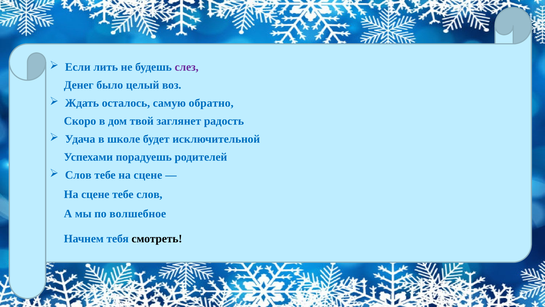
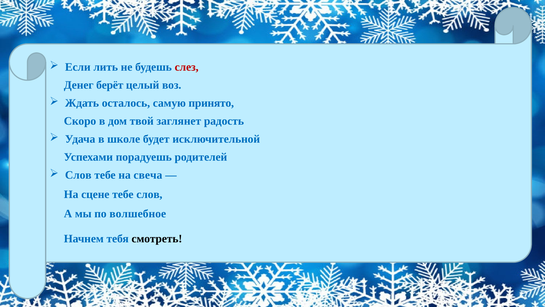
слез colour: purple -> red
было: было -> берёт
обратно: обратно -> принято
тебе на сцене: сцене -> свеча
